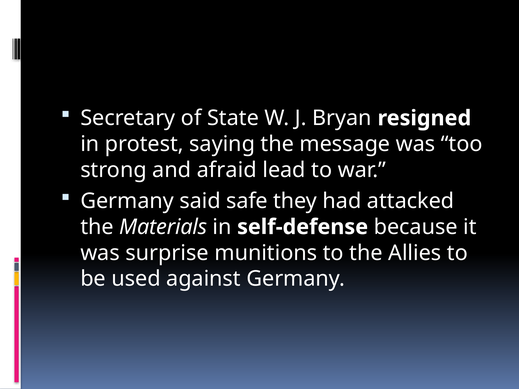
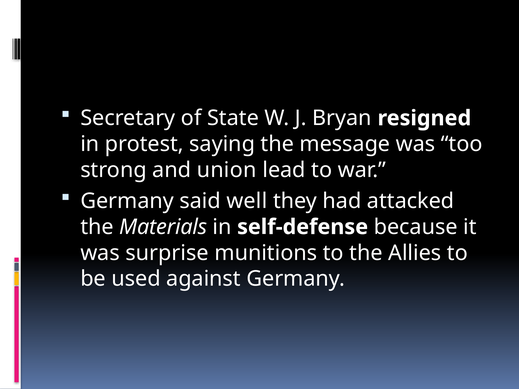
afraid: afraid -> union
safe: safe -> well
